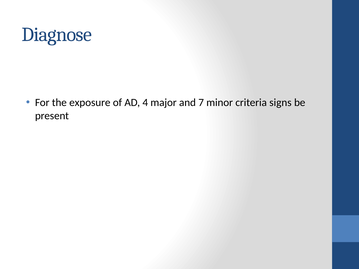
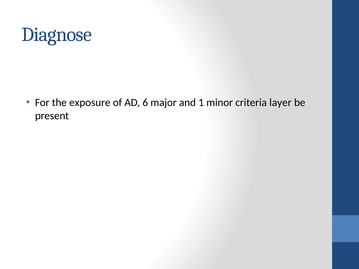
4: 4 -> 6
7: 7 -> 1
signs: signs -> layer
